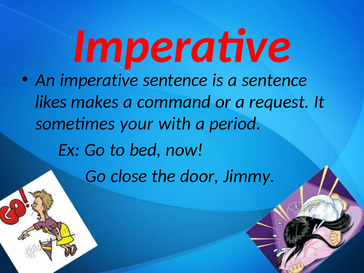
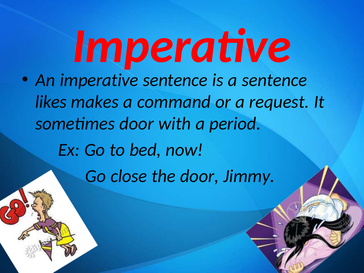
sometimes your: your -> door
